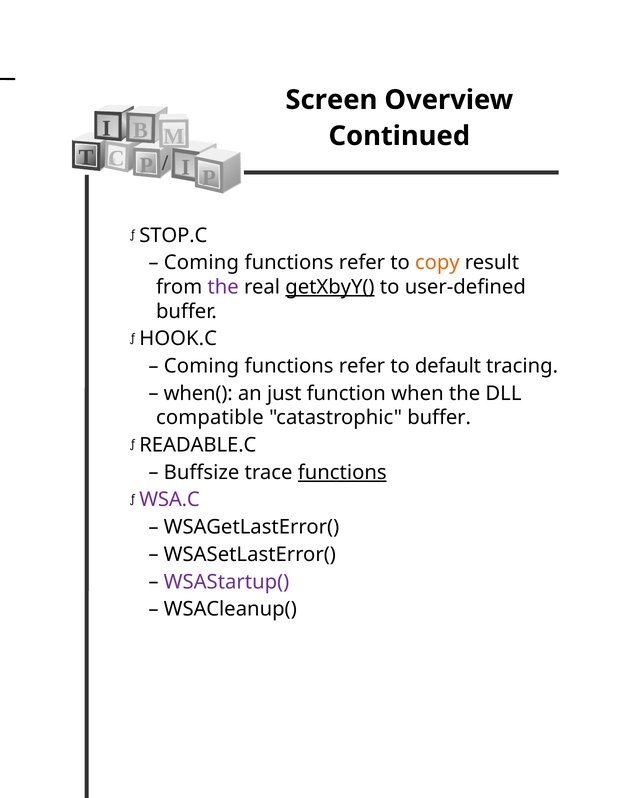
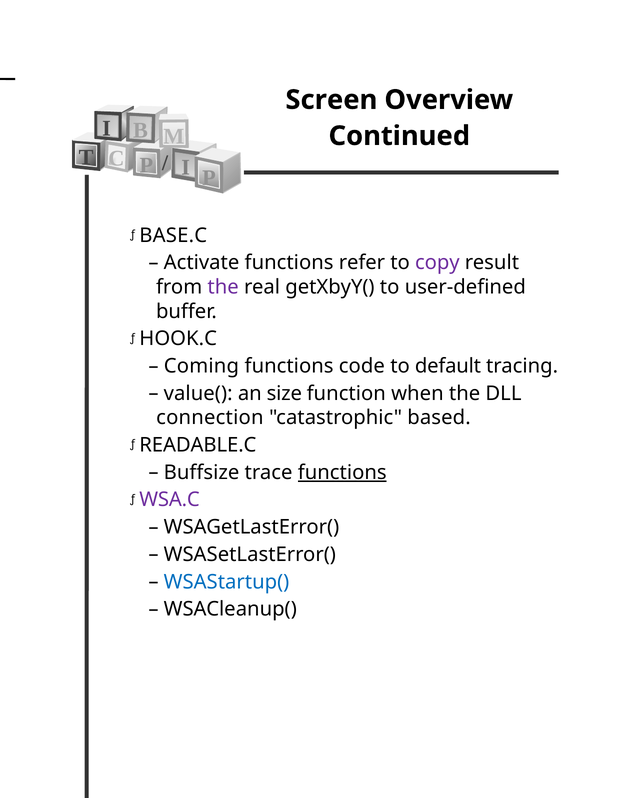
STOP.C: STOP.C -> BASE.C
Coming at (201, 263): Coming -> Activate
copy colour: orange -> purple
getXbyY( underline: present -> none
refer at (362, 366): refer -> code
when(: when( -> value(
just: just -> size
compatible: compatible -> connection
catastrophic buffer: buffer -> based
WSAStartup( colour: purple -> blue
